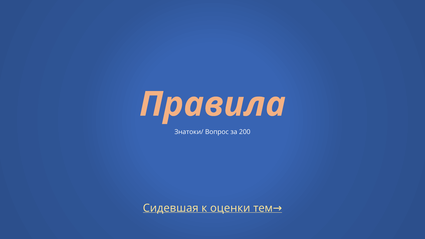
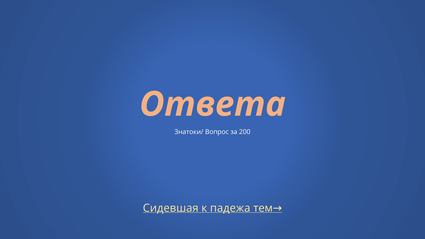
Правила: Правила -> Ответа
оценки: оценки -> падежа
